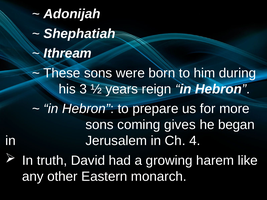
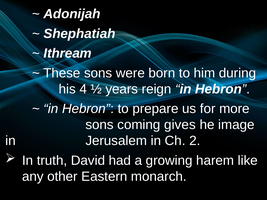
3: 3 -> 4
began: began -> image
4: 4 -> 2
